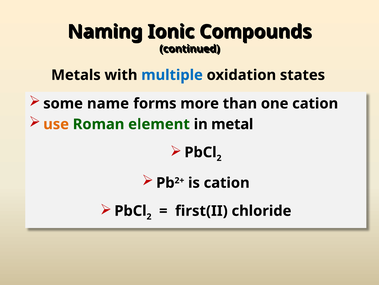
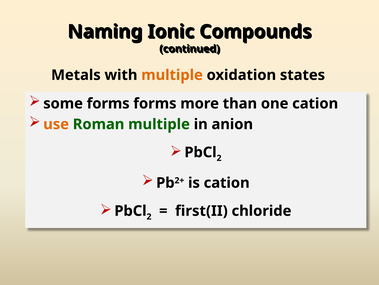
multiple at (172, 75) colour: blue -> orange
some name: name -> forms
Roman element: element -> multiple
metal: metal -> anion
